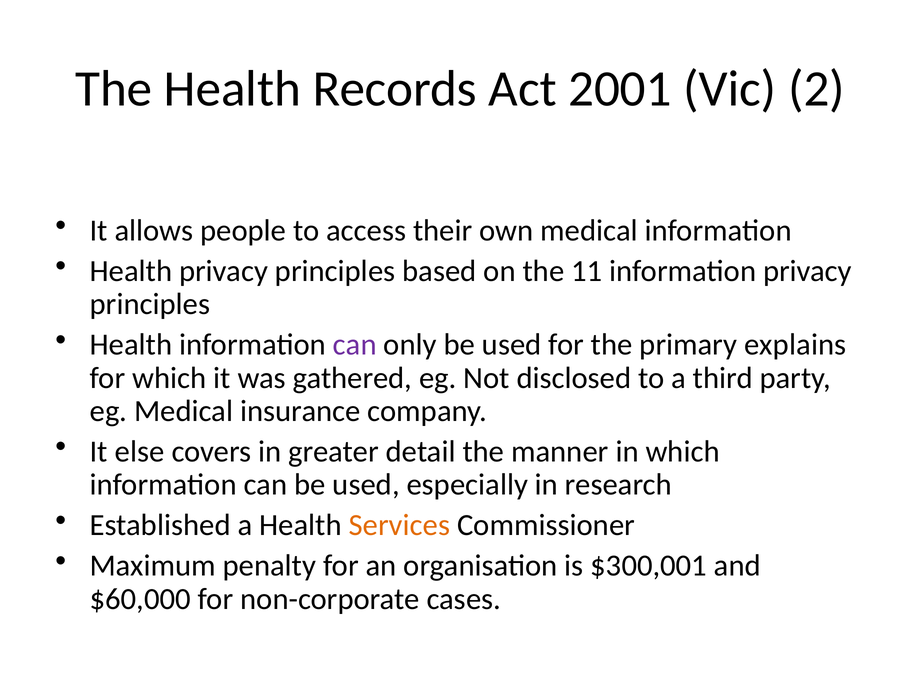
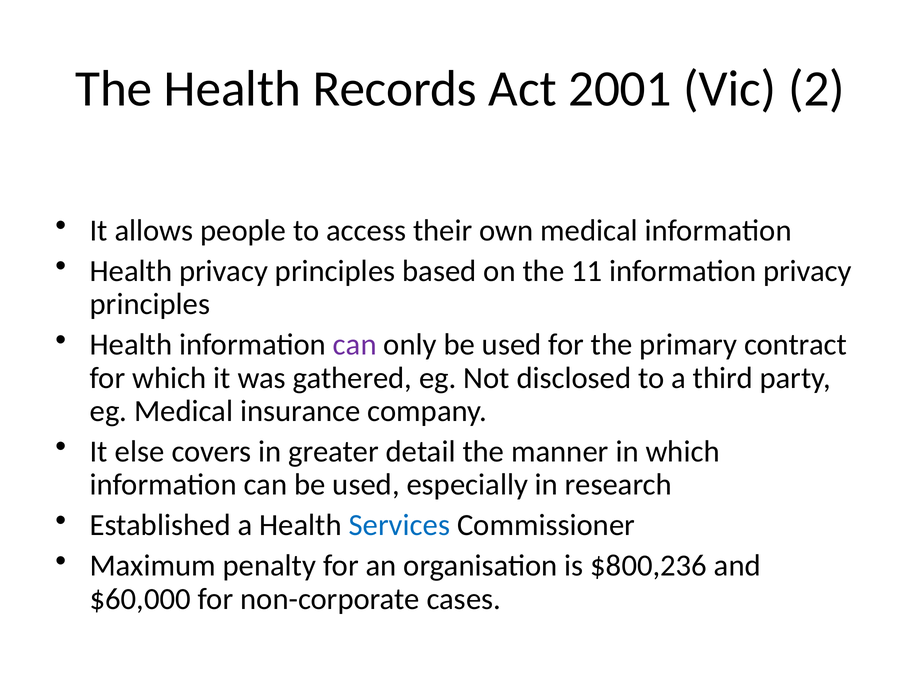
explains: explains -> contract
Services colour: orange -> blue
$300,001: $300,001 -> $800,236
